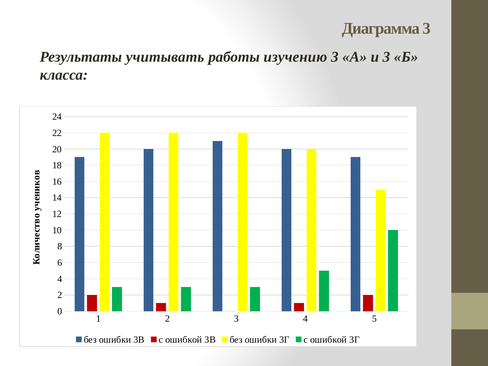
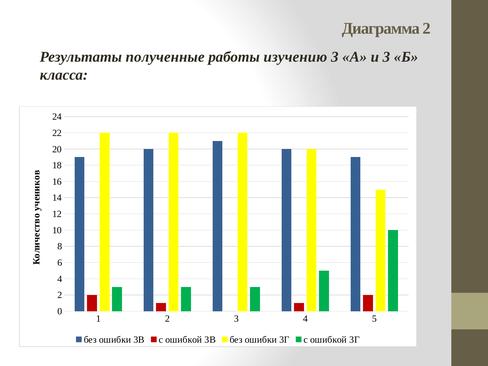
Диаграмма 3: 3 -> 2
учитывать: учитывать -> полученные
